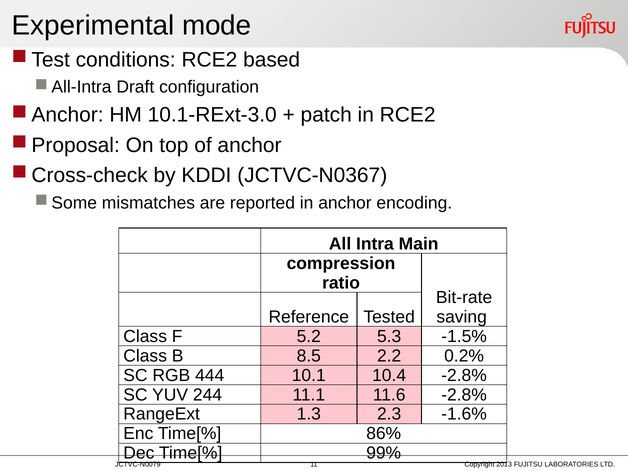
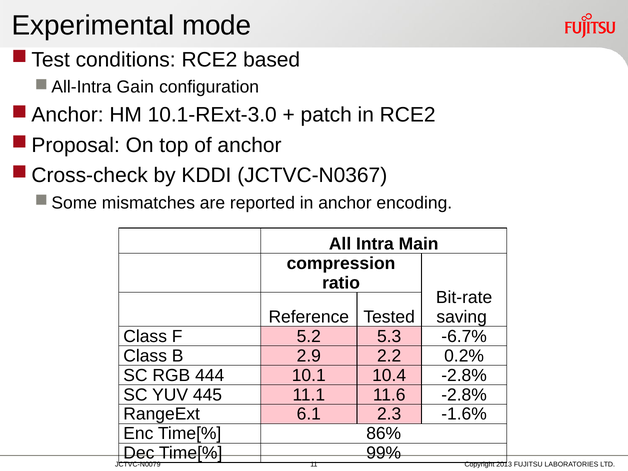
Draft: Draft -> Gain
-1.5%: -1.5% -> -6.7%
8.5: 8.5 -> 2.9
244: 244 -> 445
1.3: 1.3 -> 6.1
